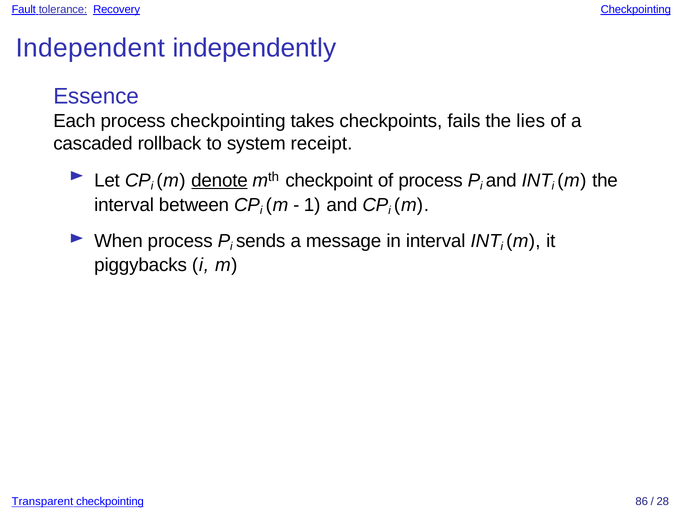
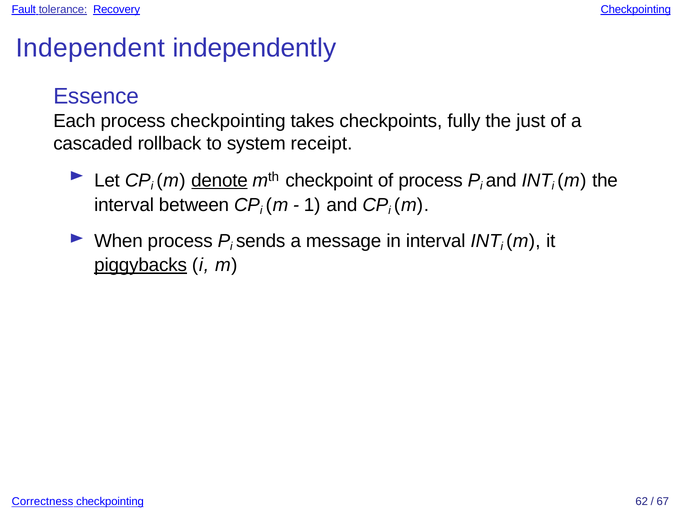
fails: fails -> fully
lies: lies -> just
piggybacks underline: none -> present
Transparent: Transparent -> Correctness
86: 86 -> 62
28: 28 -> 67
